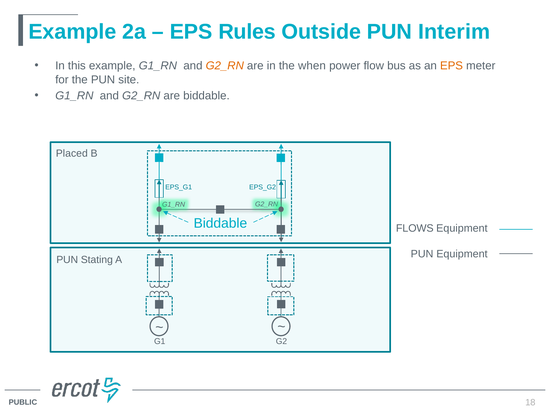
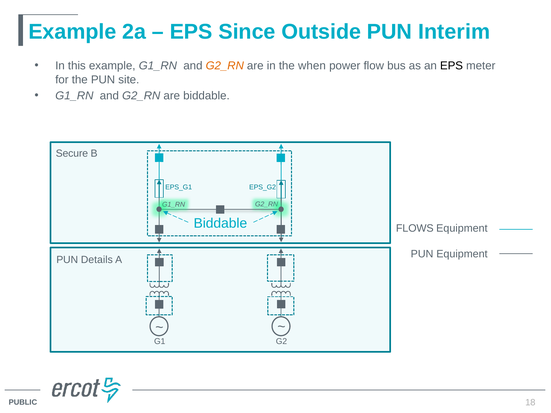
Rules: Rules -> Since
EPS at (452, 66) colour: orange -> black
Placed: Placed -> Secure
Stating: Stating -> Details
